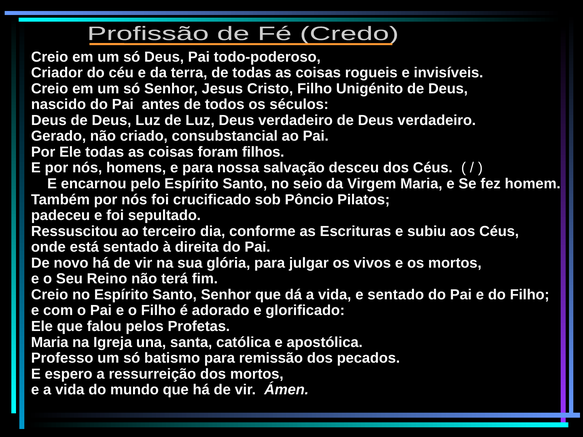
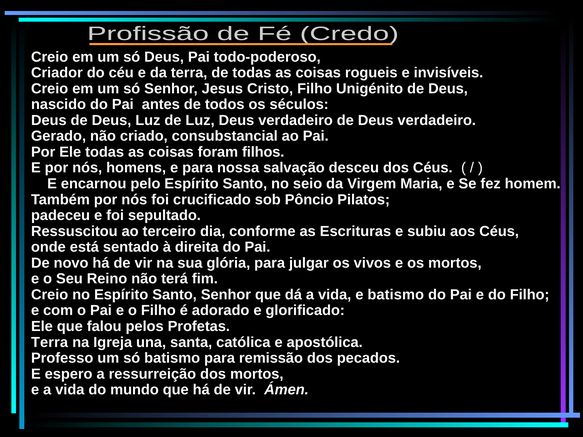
e sentado: sentado -> batismo
Maria at (50, 342): Maria -> Terra
